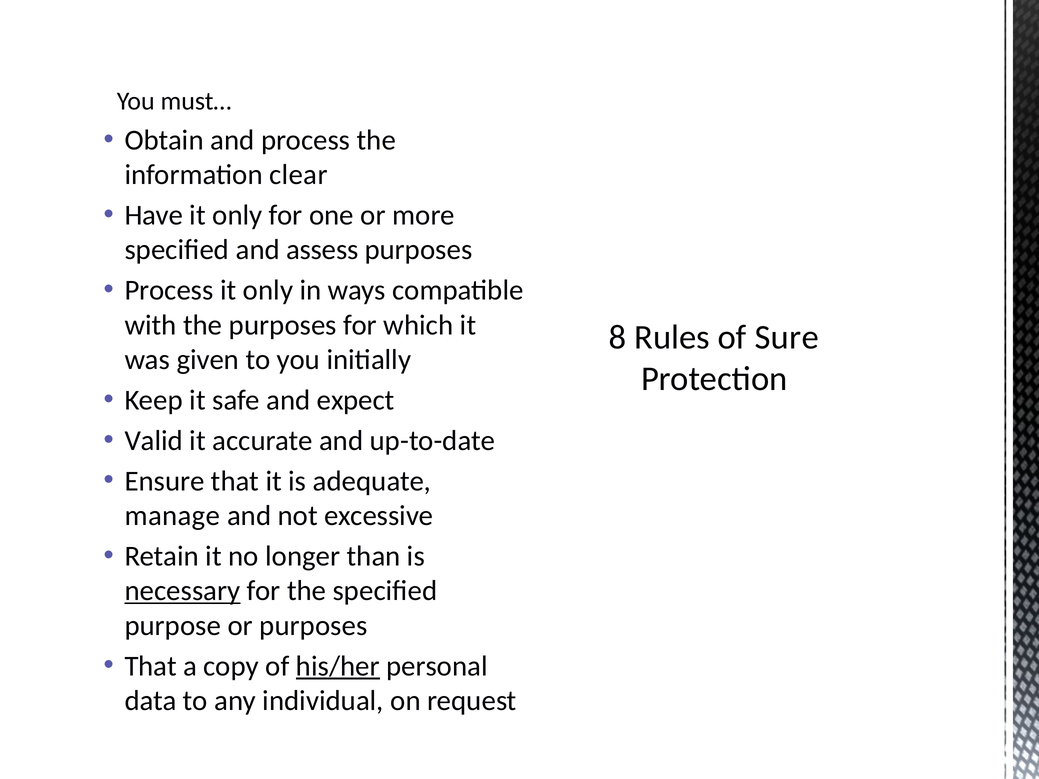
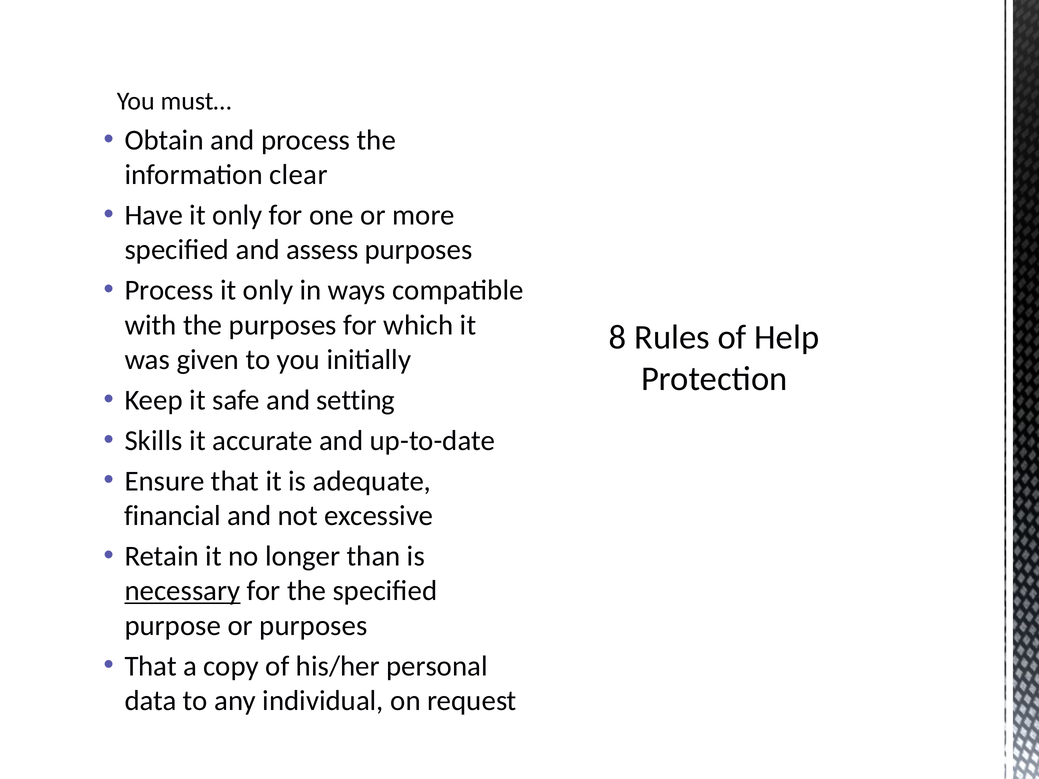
Sure: Sure -> Help
expect: expect -> setting
Valid: Valid -> Skills
manage: manage -> financial
his/her underline: present -> none
